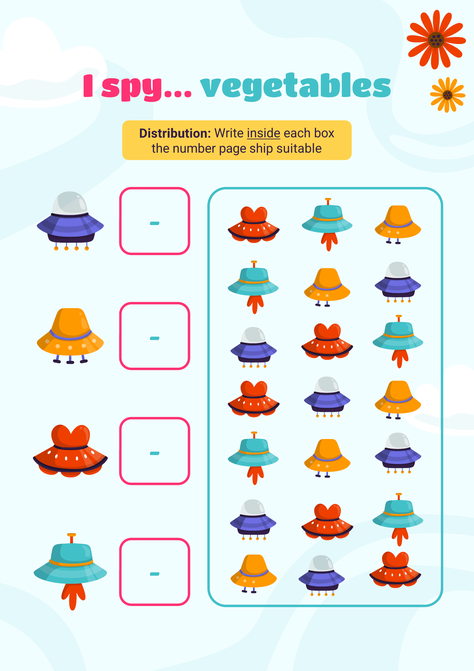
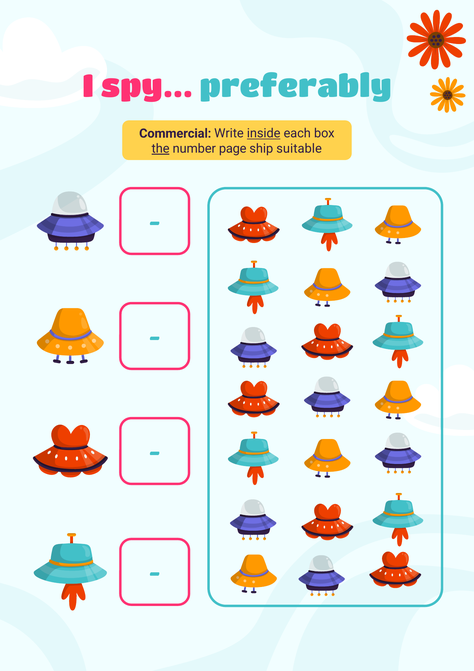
vegetables: vegetables -> preferably
Distribution: Distribution -> Commercial
the underline: none -> present
